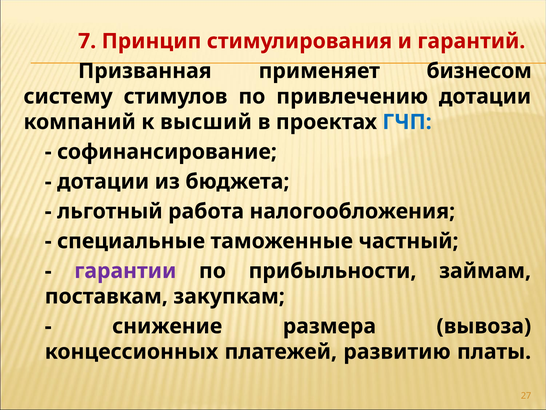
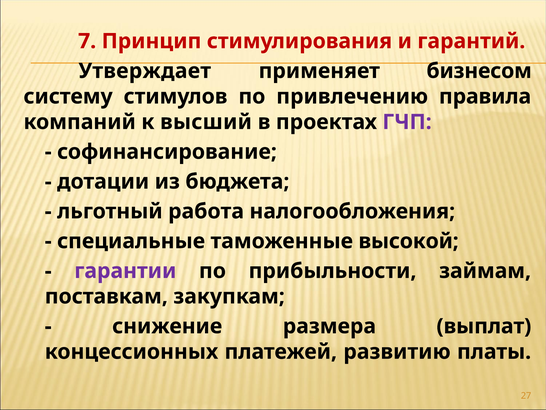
Призванная: Призванная -> Утверждает
привлечению дотации: дотации -> правила
ГЧП colour: blue -> purple
частный: частный -> высокой
вывоза: вывоза -> выплат
